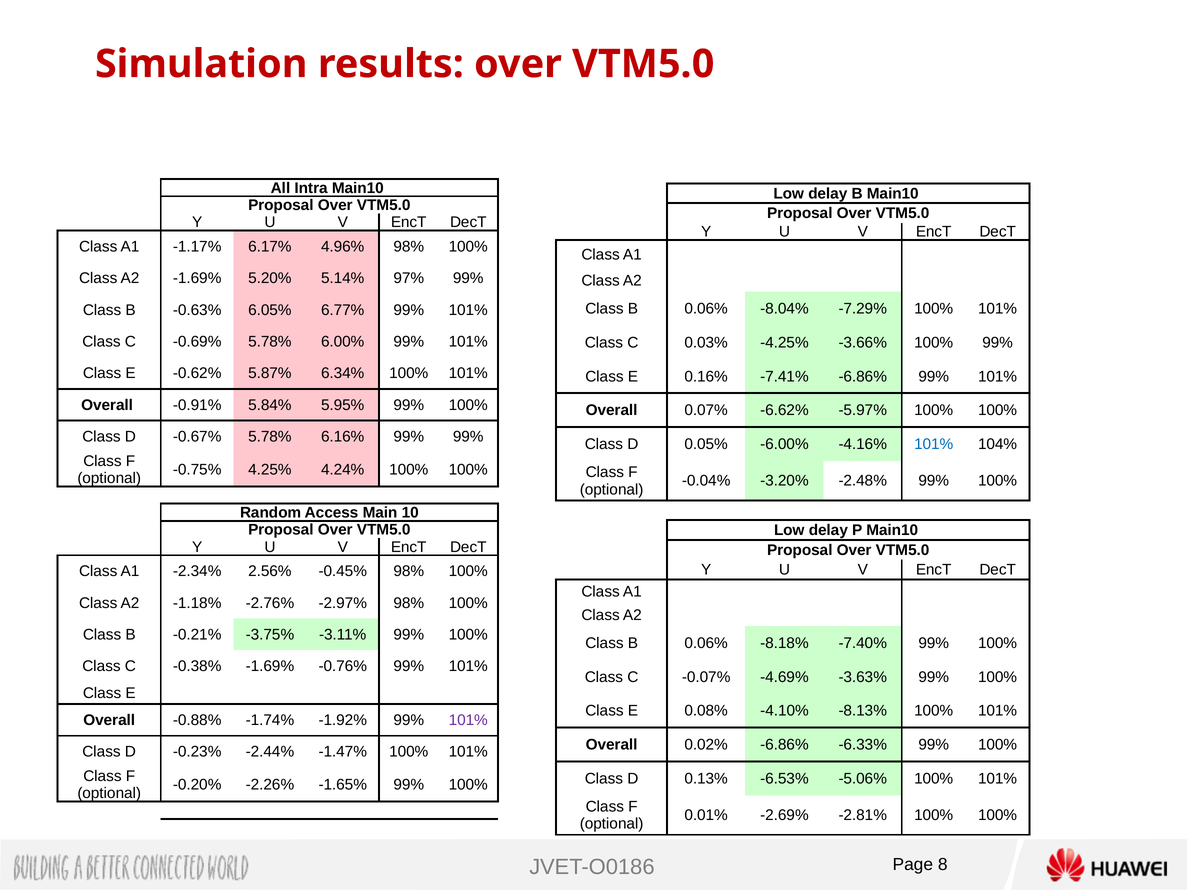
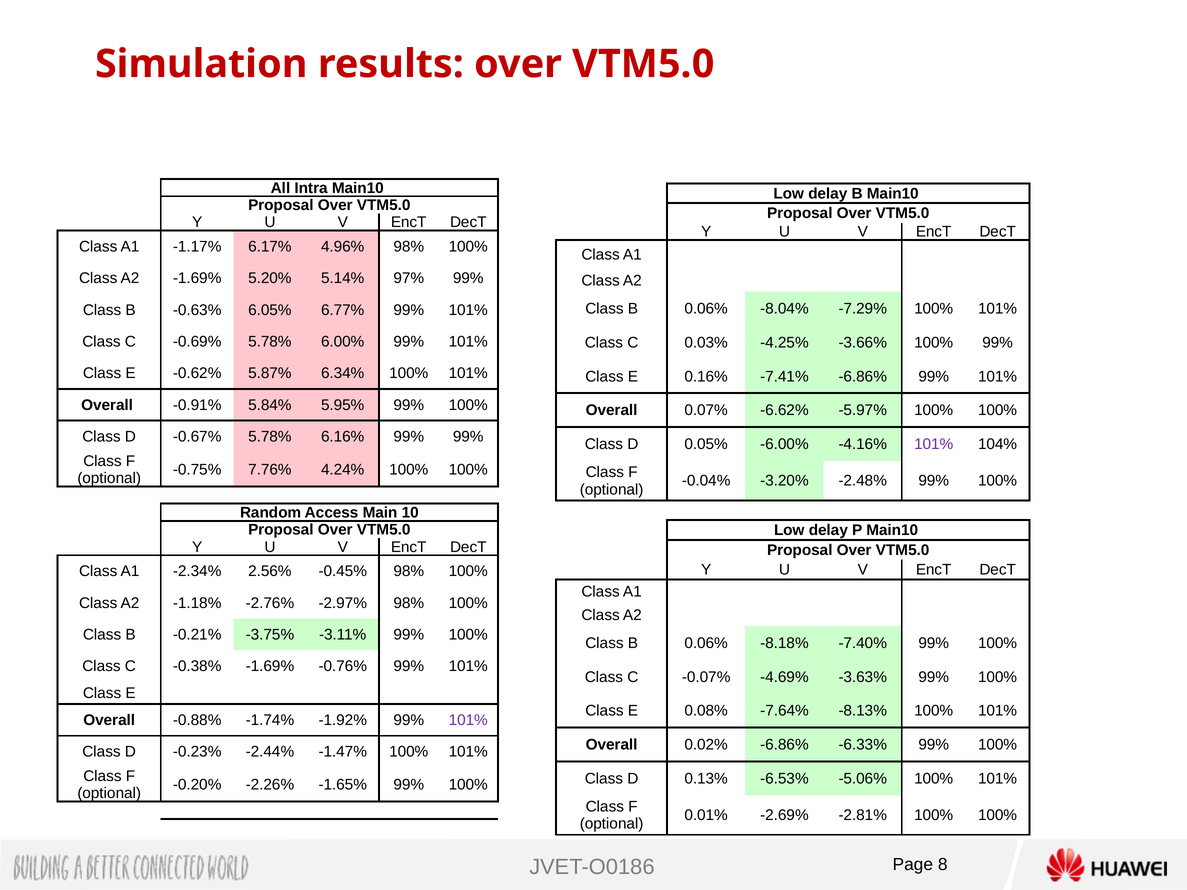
101% at (934, 444) colour: blue -> purple
4.25%: 4.25% -> 7.76%
-4.10%: -4.10% -> -7.64%
